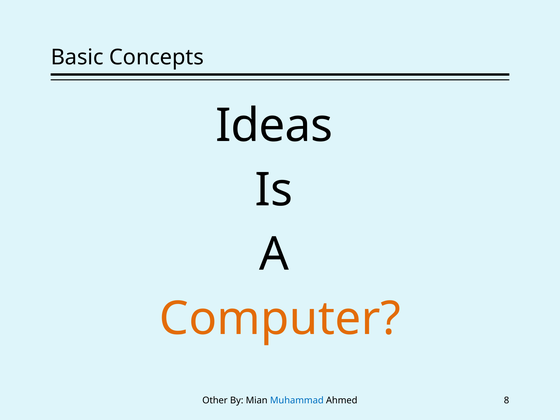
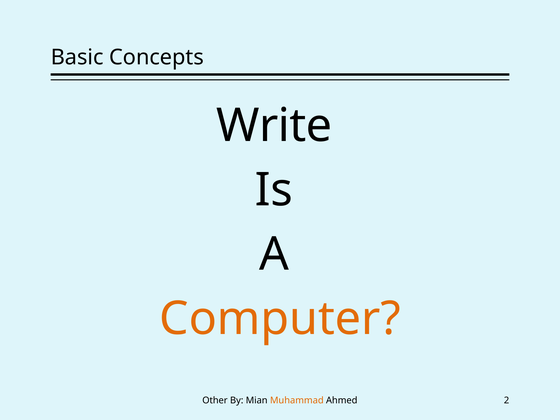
Ideas: Ideas -> Write
Muhammad colour: blue -> orange
8: 8 -> 2
